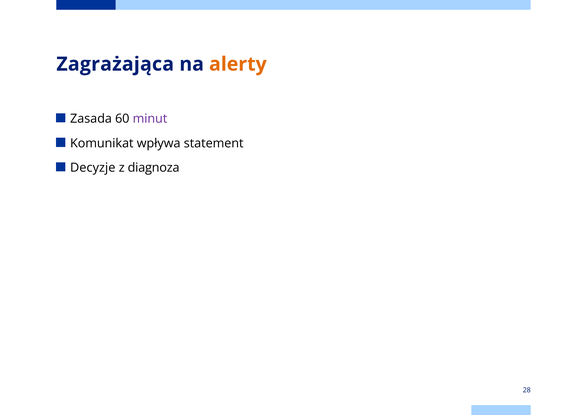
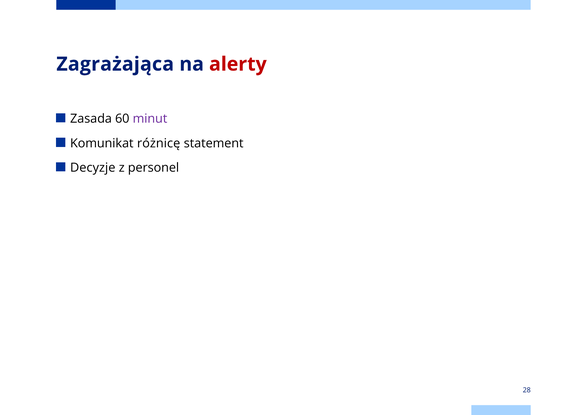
alerty colour: orange -> red
wpływa: wpływa -> różnicę
diagnoza: diagnoza -> personel
